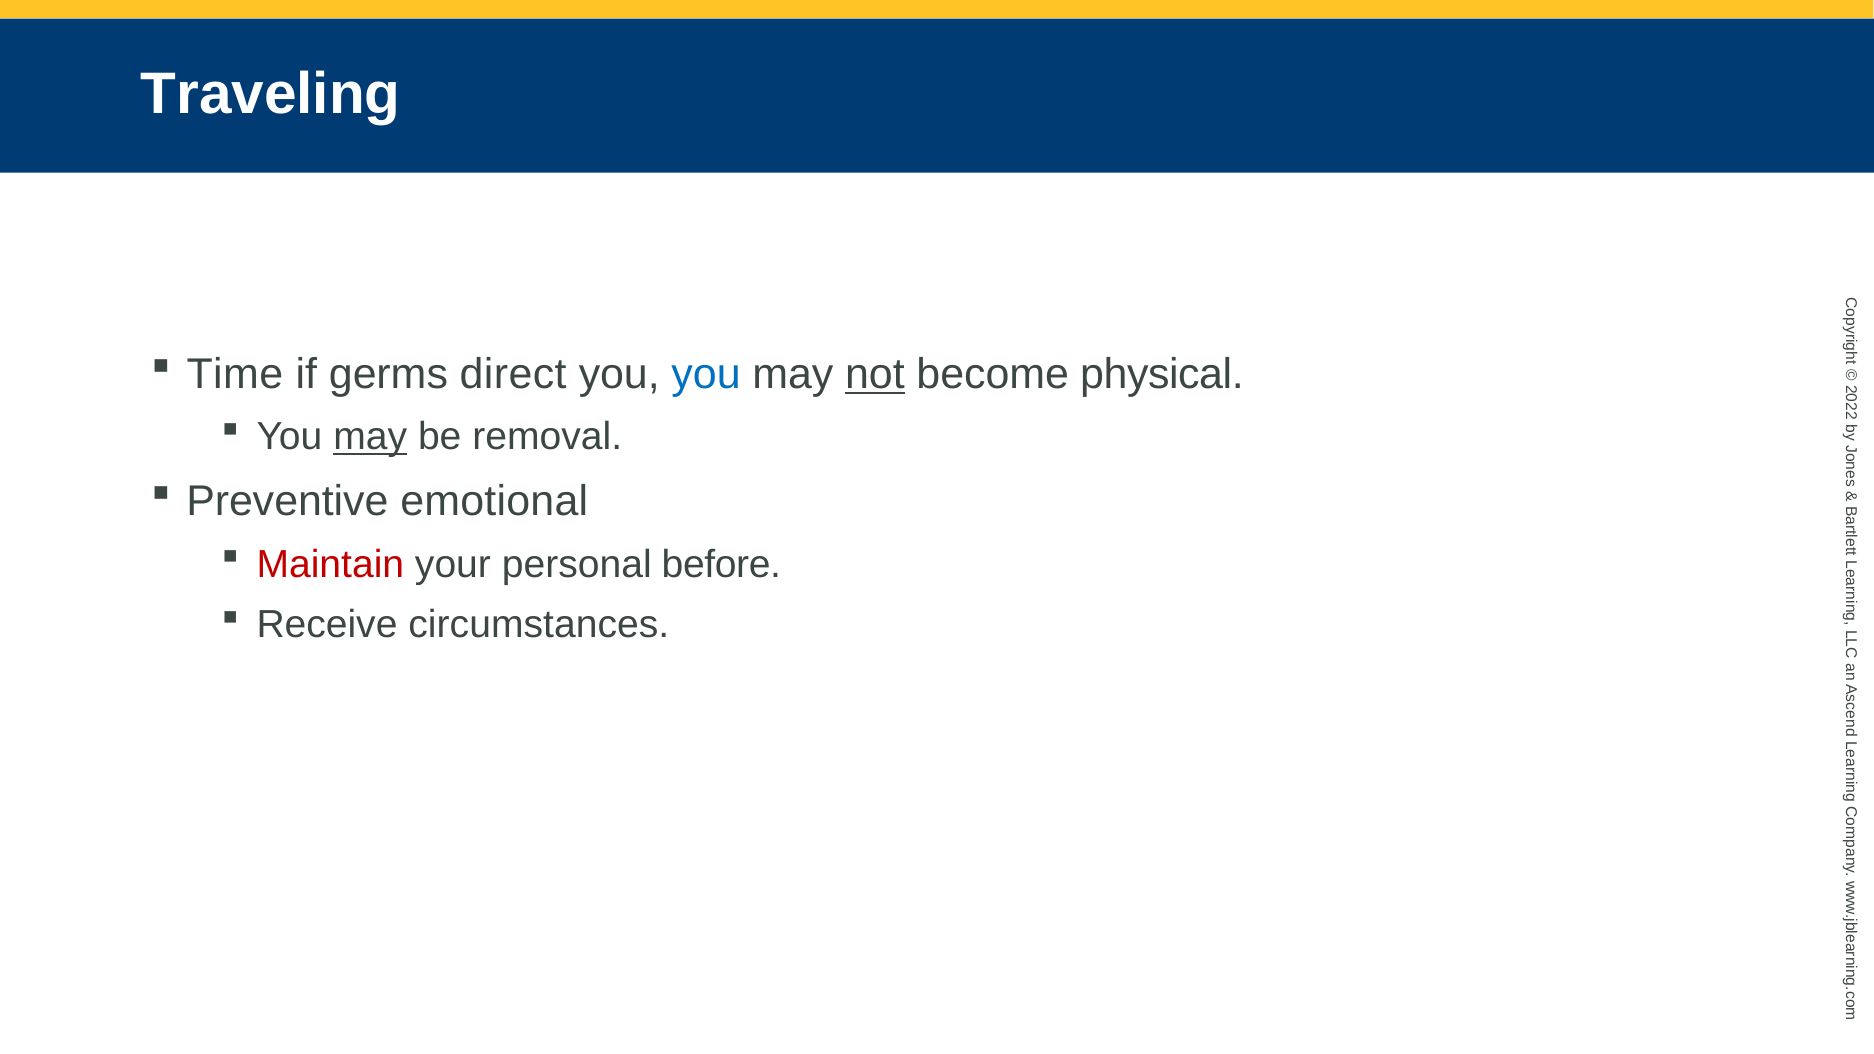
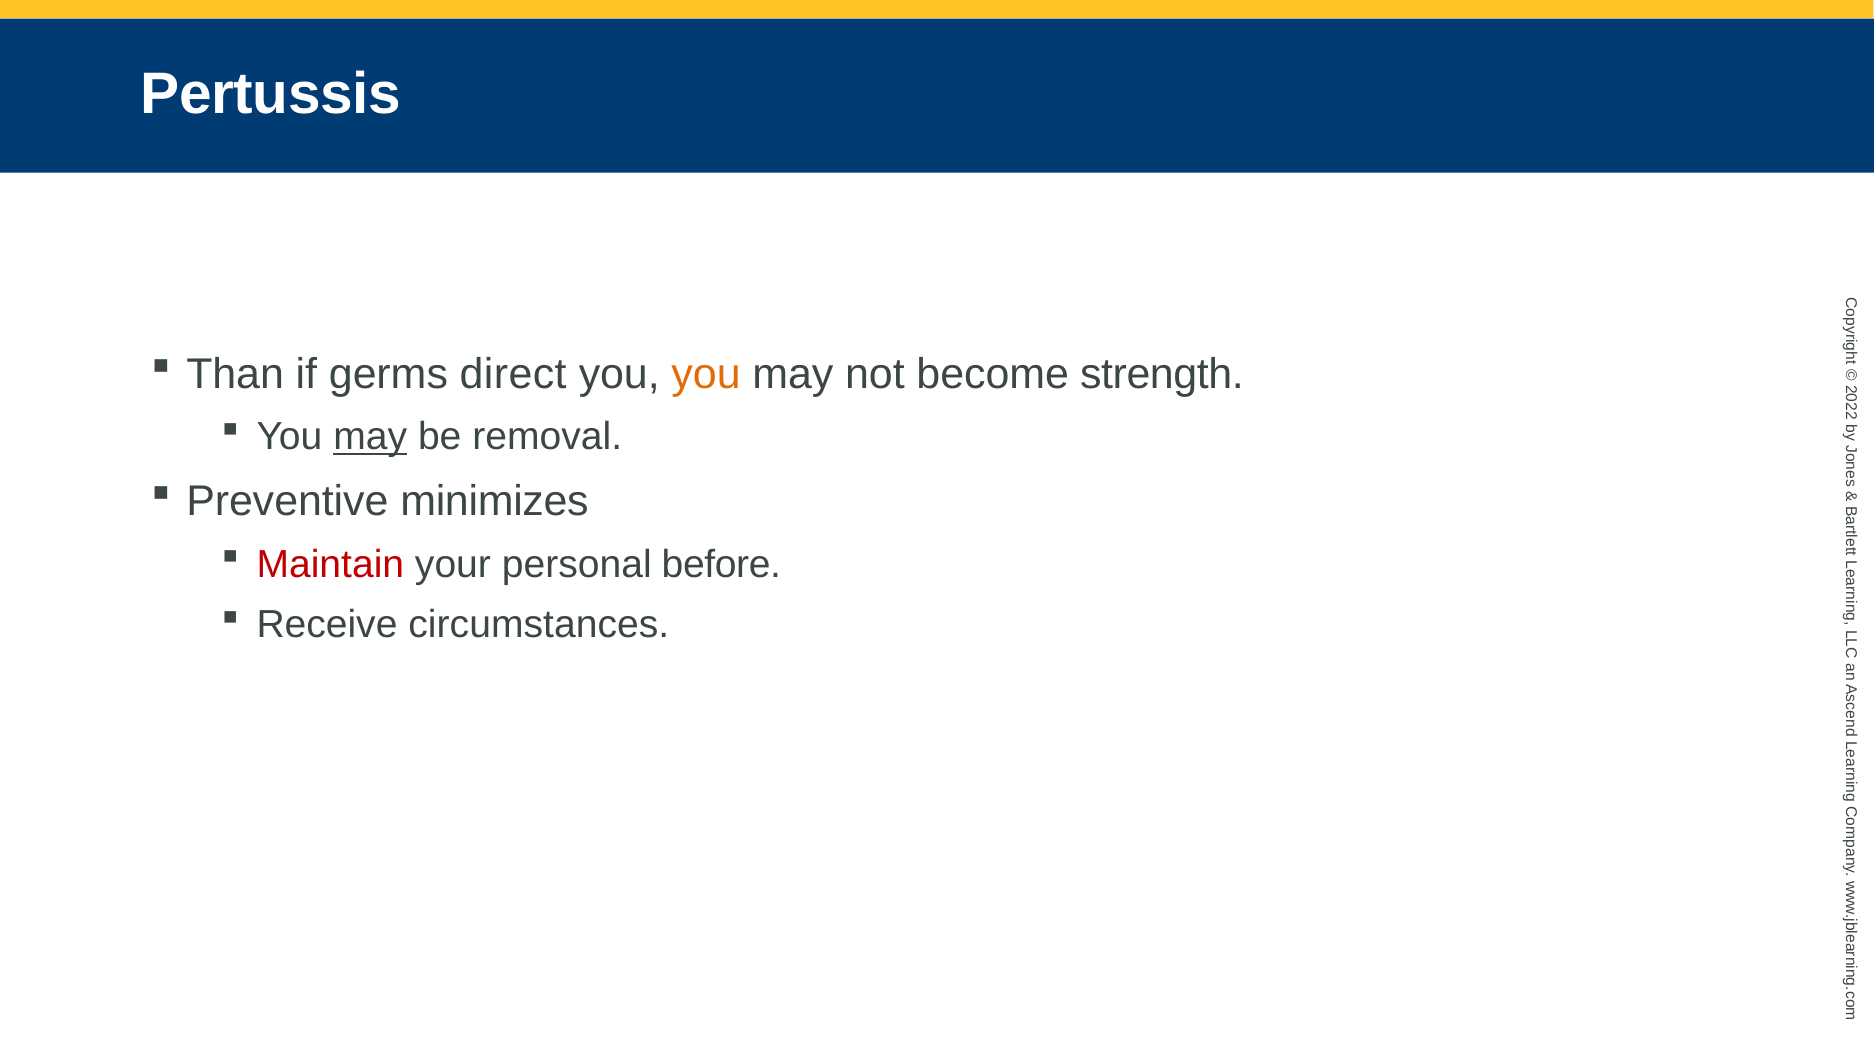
Traveling: Traveling -> Pertussis
Time: Time -> Than
you at (706, 374) colour: blue -> orange
not underline: present -> none
physical: physical -> strength
emotional: emotional -> minimizes
